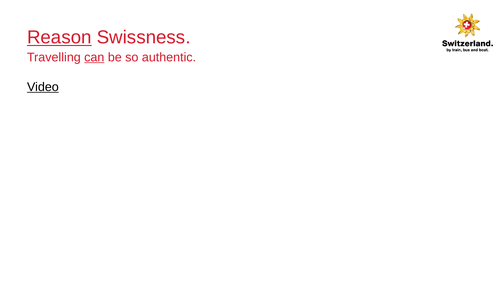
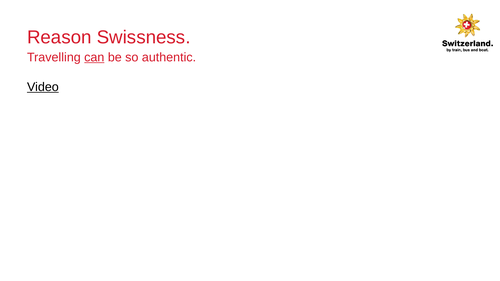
Reason underline: present -> none
